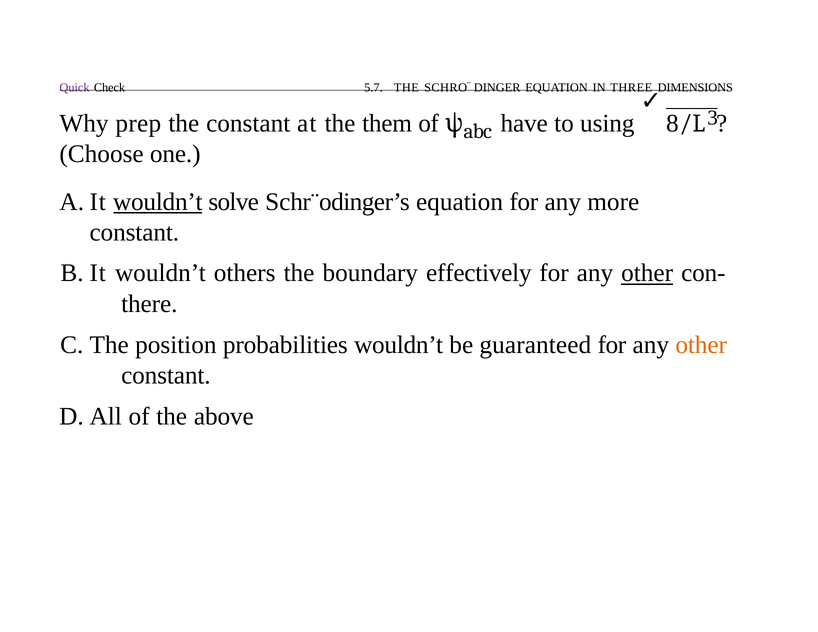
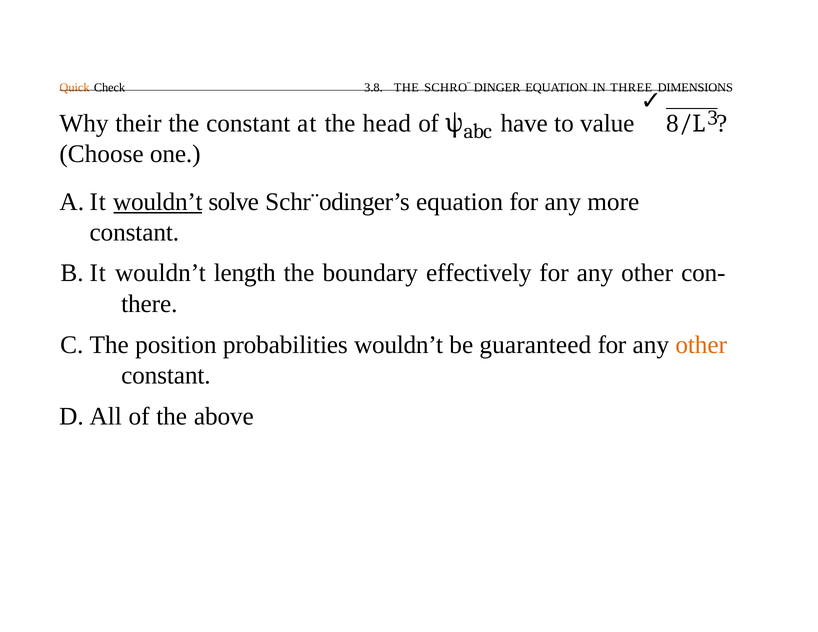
Quick colour: purple -> orange
5.7: 5.7 -> 3.8
prep: prep -> their
them: them -> head
using: using -> value
others: others -> length
other at (647, 273) underline: present -> none
